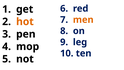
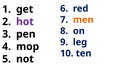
hot colour: orange -> purple
